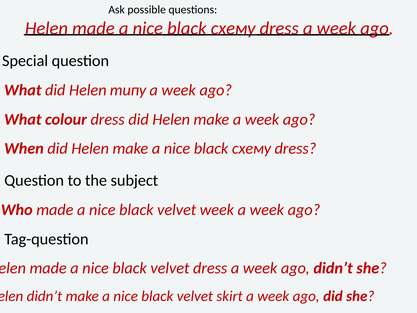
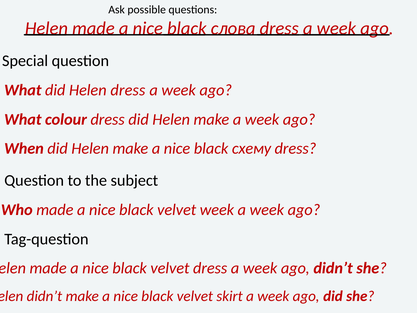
схему at (233, 28): схему -> слова
Helen типу: типу -> dress
